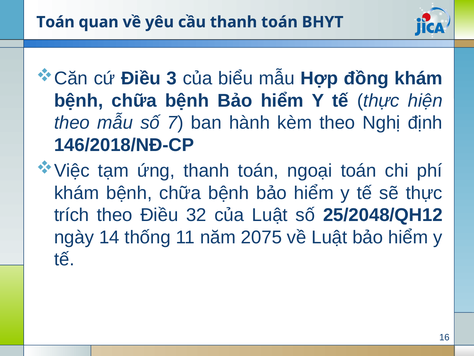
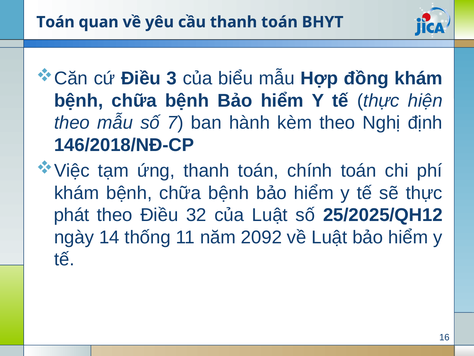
ngoại: ngoại -> chính
trích: trích -> phát
25/2048/QH12: 25/2048/QH12 -> 25/2025/QH12
2075: 2075 -> 2092
